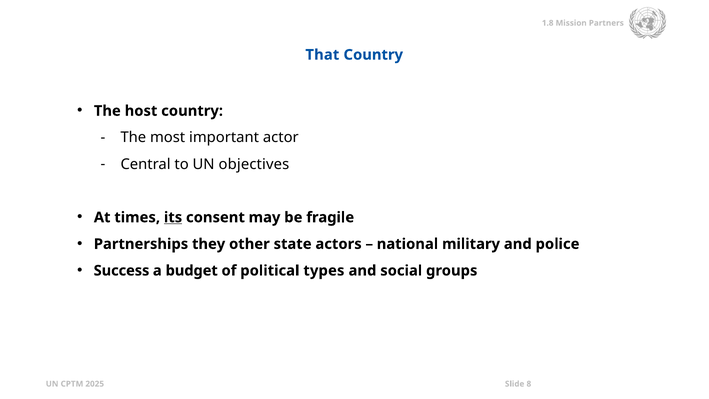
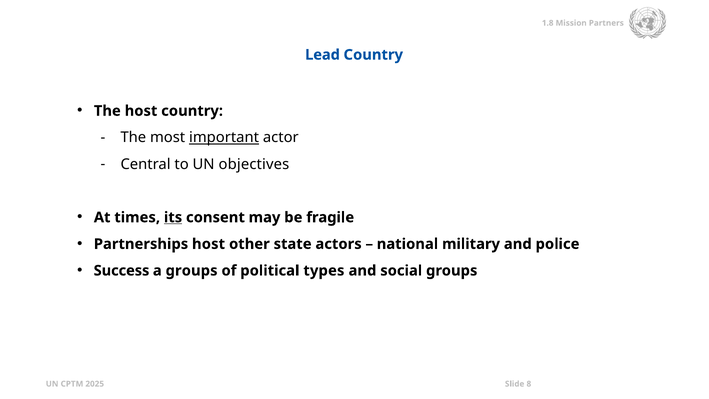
That: That -> Lead
important underline: none -> present
Partnerships they: they -> host
a budget: budget -> groups
